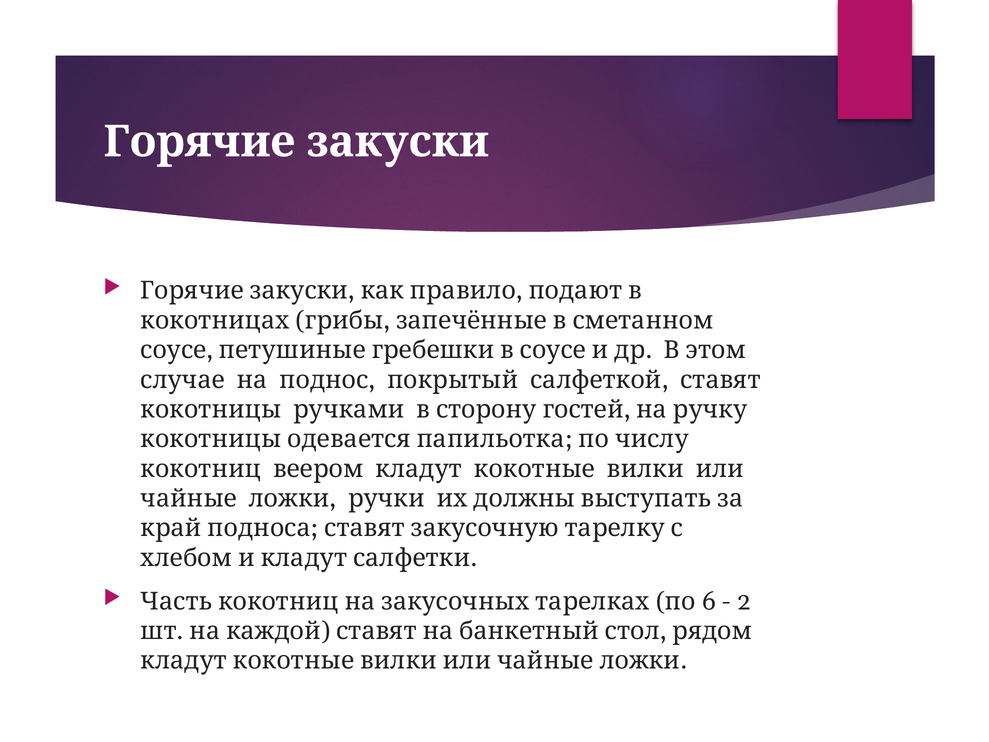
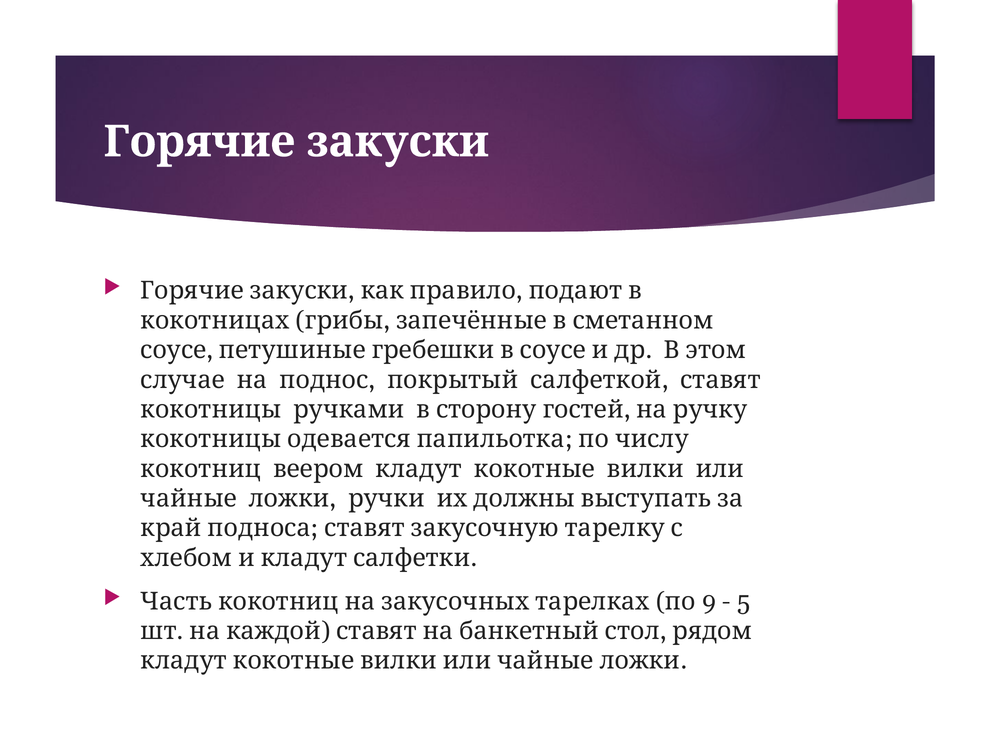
6: 6 -> 9
2: 2 -> 5
